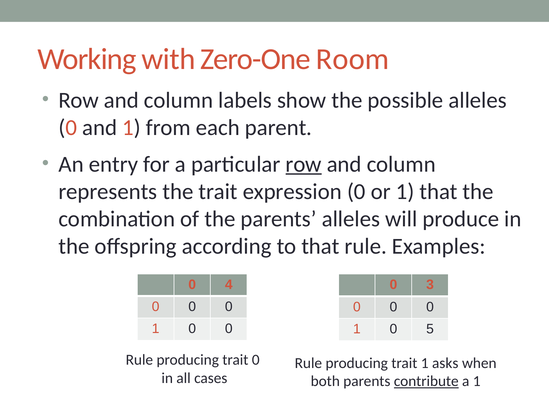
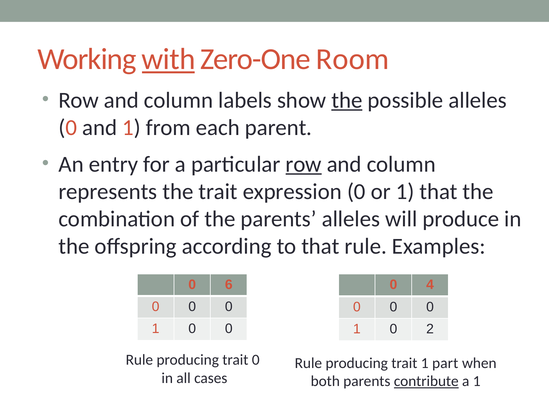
with underline: none -> present
the at (347, 100) underline: none -> present
4: 4 -> 6
3: 3 -> 4
5: 5 -> 2
asks: asks -> part
